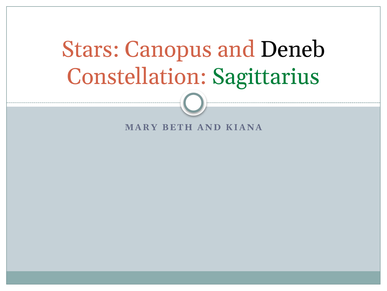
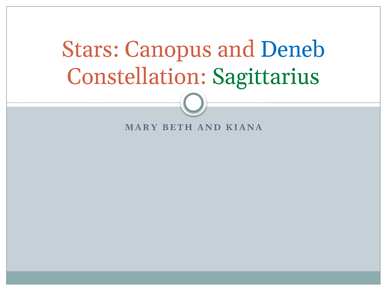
Deneb colour: black -> blue
